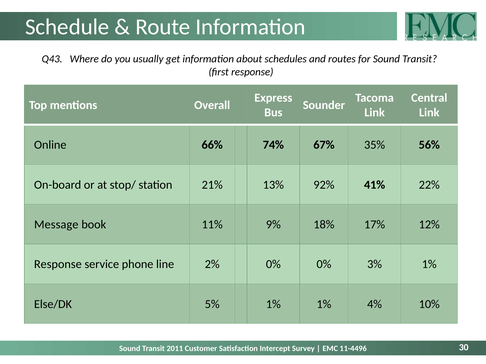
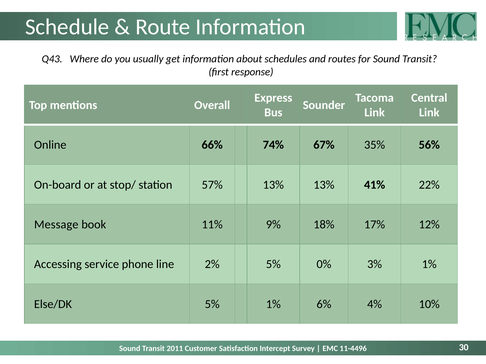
21%: 21% -> 57%
13% 92%: 92% -> 13%
Response at (58, 265): Response -> Accessing
2% 0%: 0% -> 5%
1% 1%: 1% -> 6%
